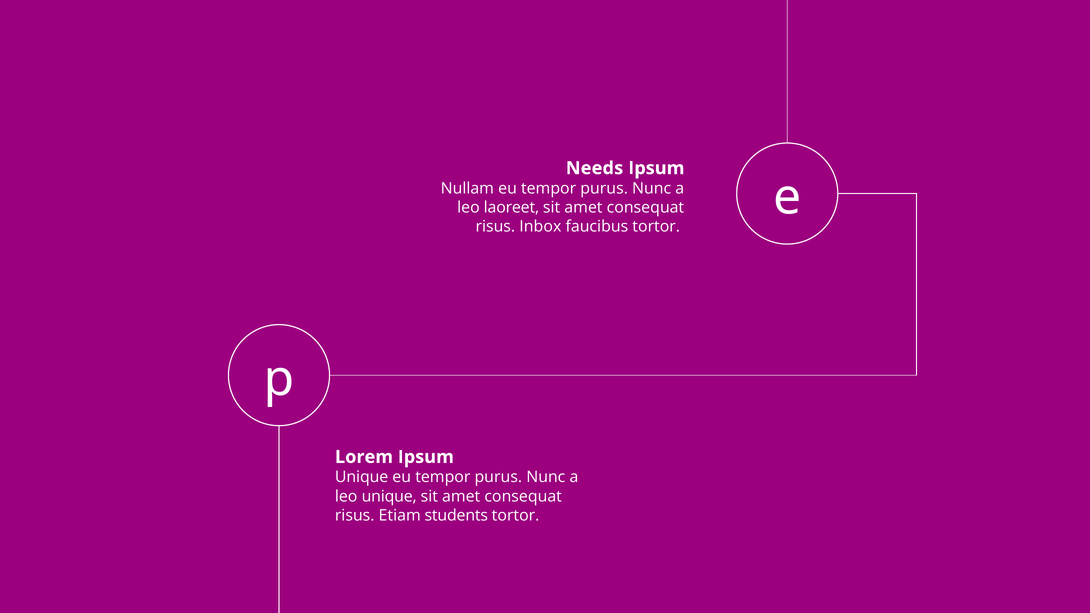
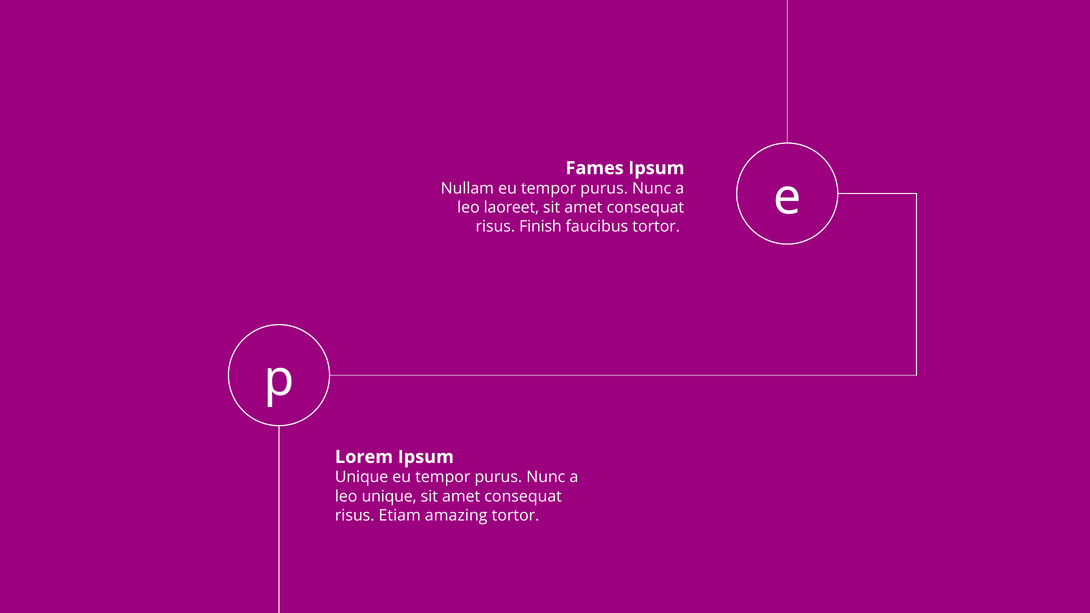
Needs: Needs -> Fames
Inbox: Inbox -> Finish
students: students -> amazing
